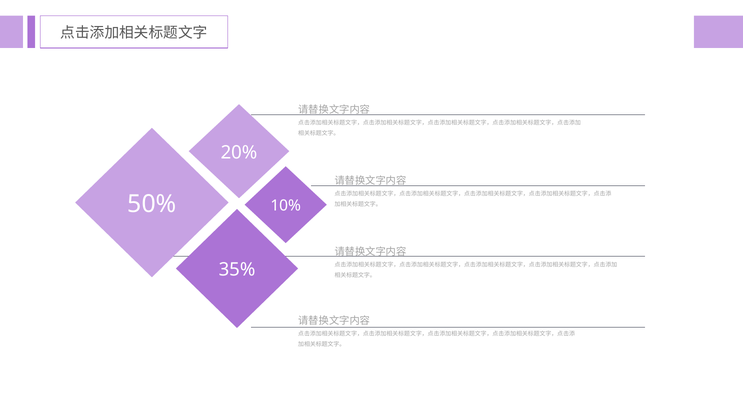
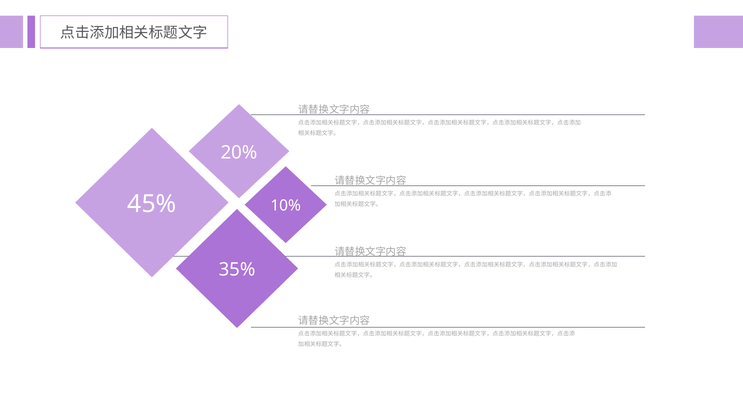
50%: 50% -> 45%
